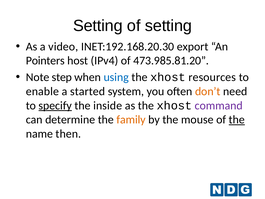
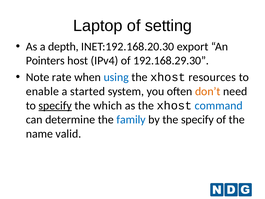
Setting at (98, 26): Setting -> Laptop
video: video -> depth
473.985.81.20: 473.985.81.20 -> 192.168.29.30
step: step -> rate
inside: inside -> which
command colour: purple -> blue
family colour: orange -> blue
the mouse: mouse -> specify
the at (237, 120) underline: present -> none
then: then -> valid
